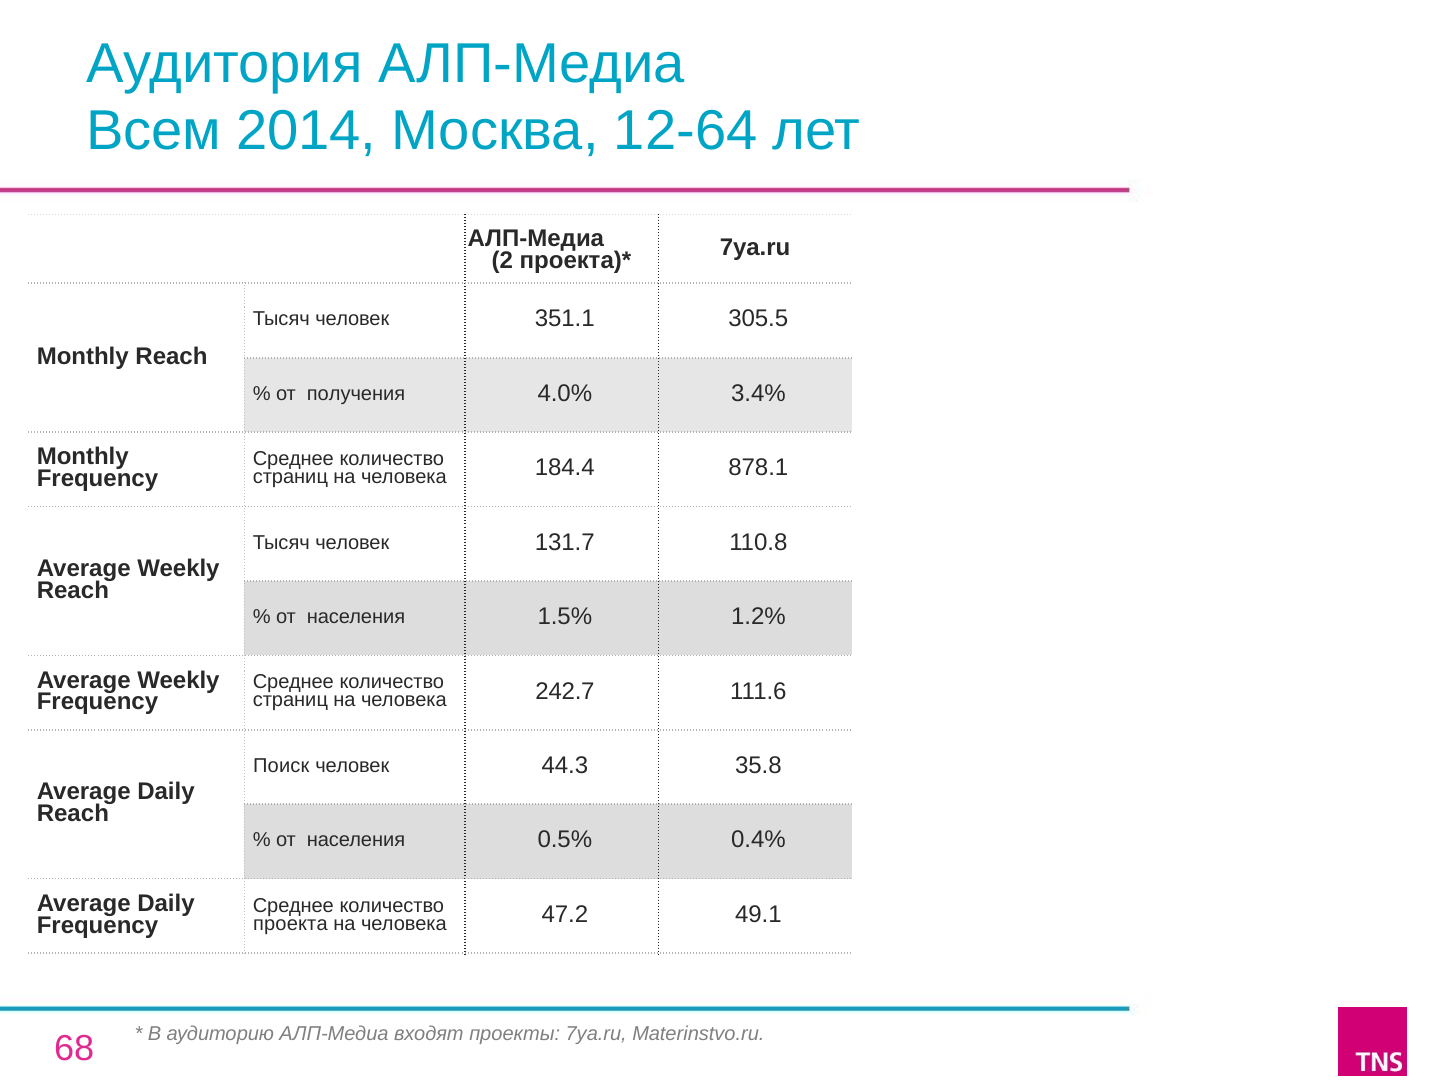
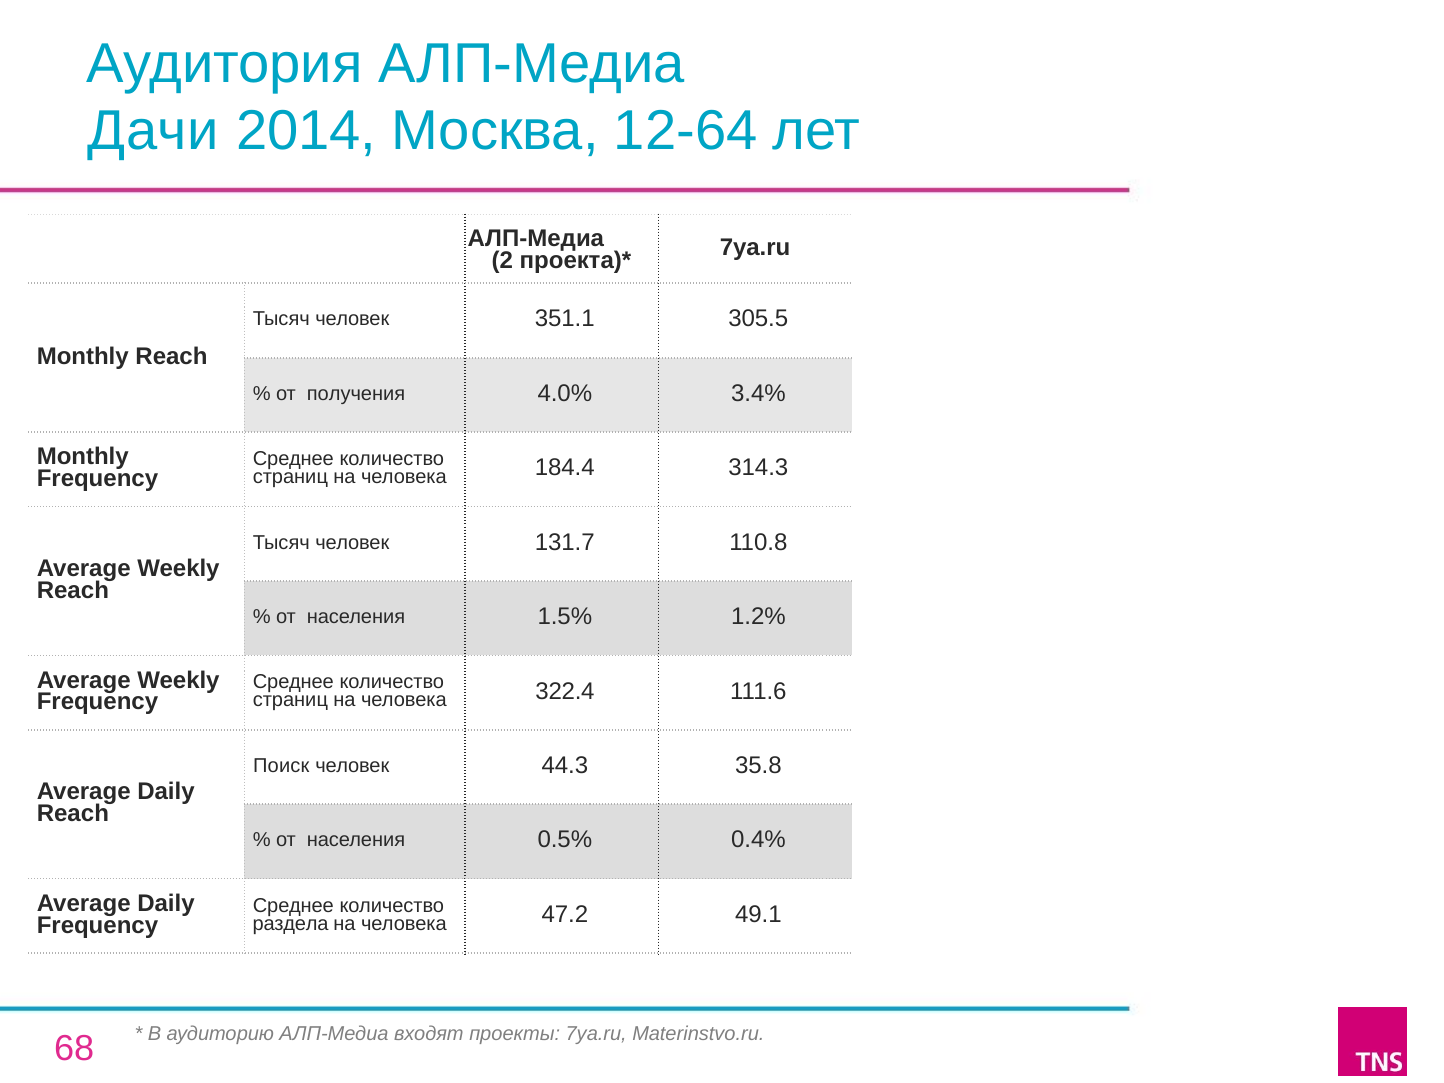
Всем: Всем -> Дачи
878.1: 878.1 -> 314.3
242.7: 242.7 -> 322.4
проекта: проекта -> раздела
